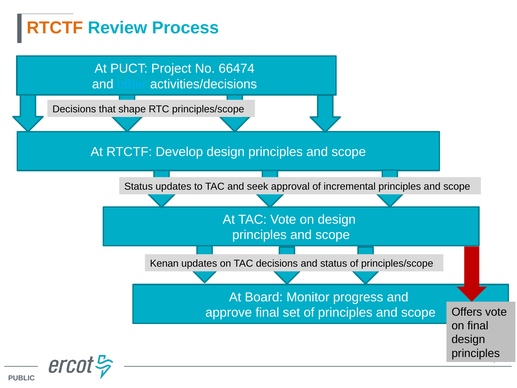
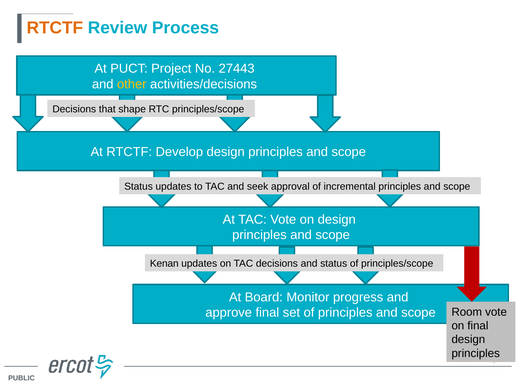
66474: 66474 -> 27443
other colour: light blue -> yellow
Offers: Offers -> Room
